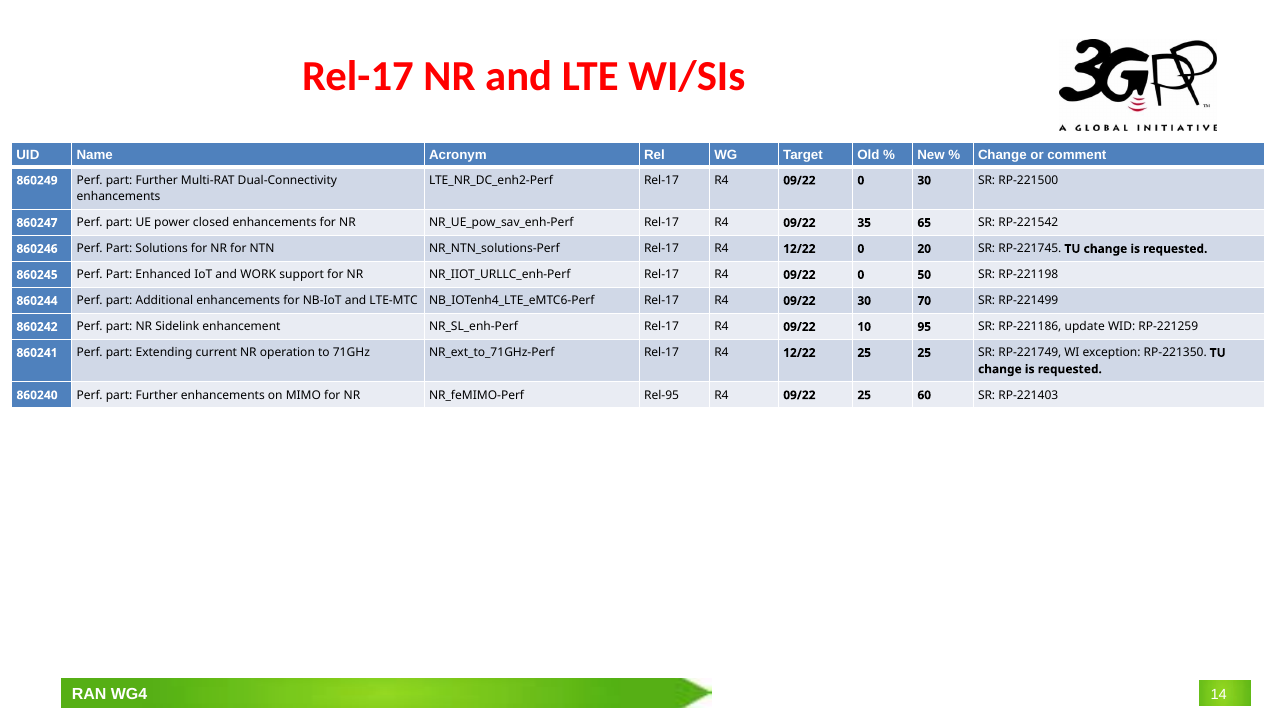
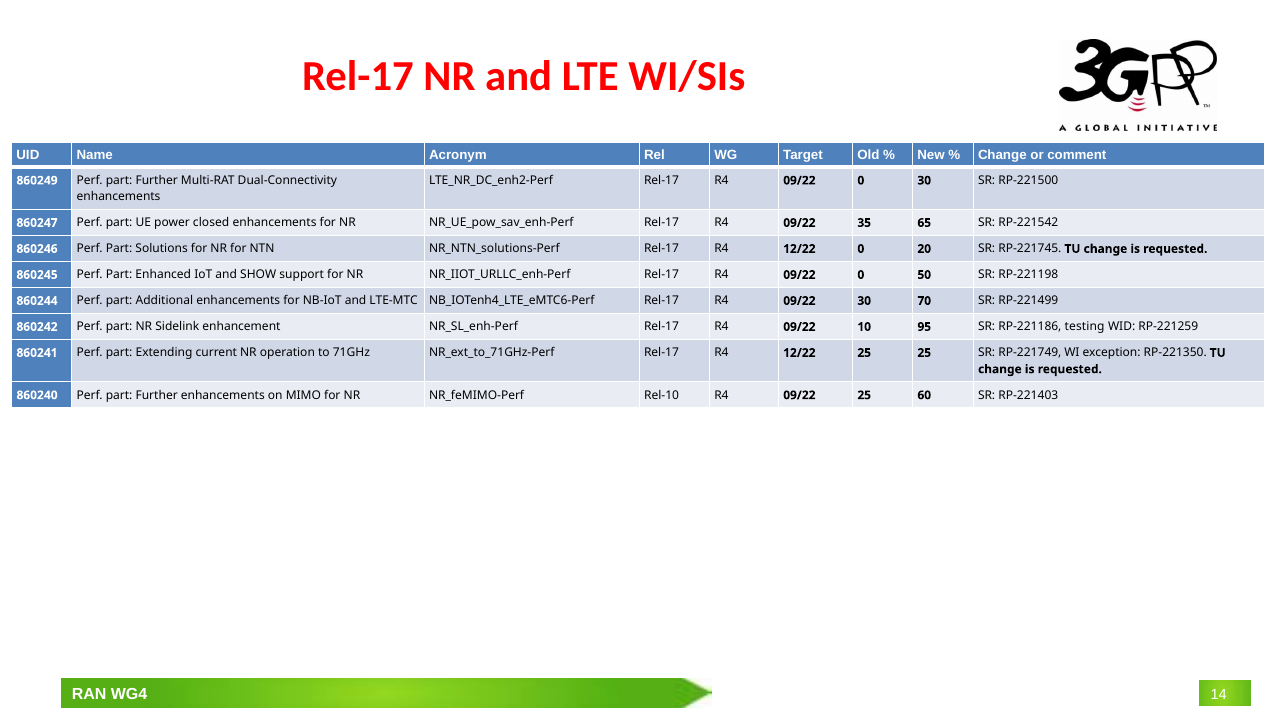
WORK: WORK -> SHOW
update: update -> testing
Rel-95: Rel-95 -> Rel-10
